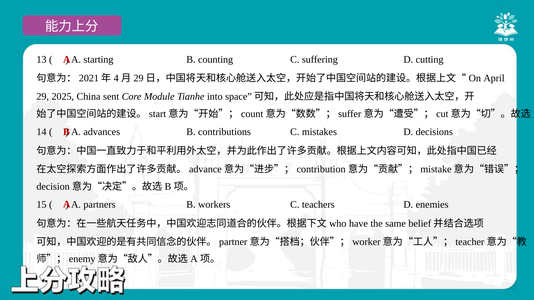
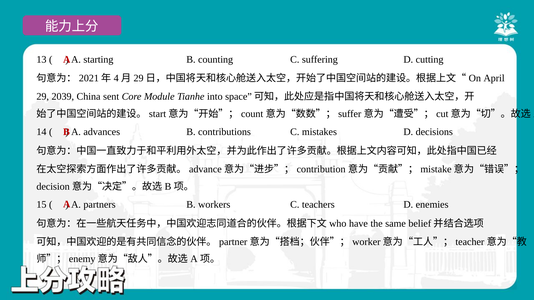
2025: 2025 -> 2039
